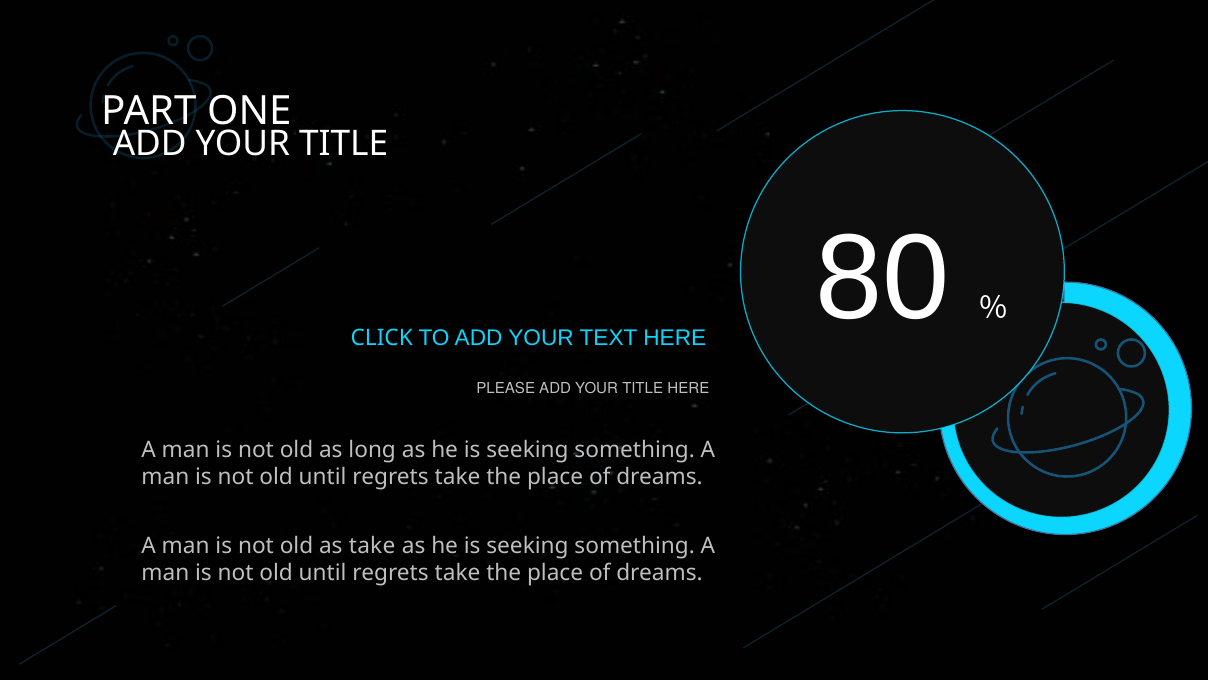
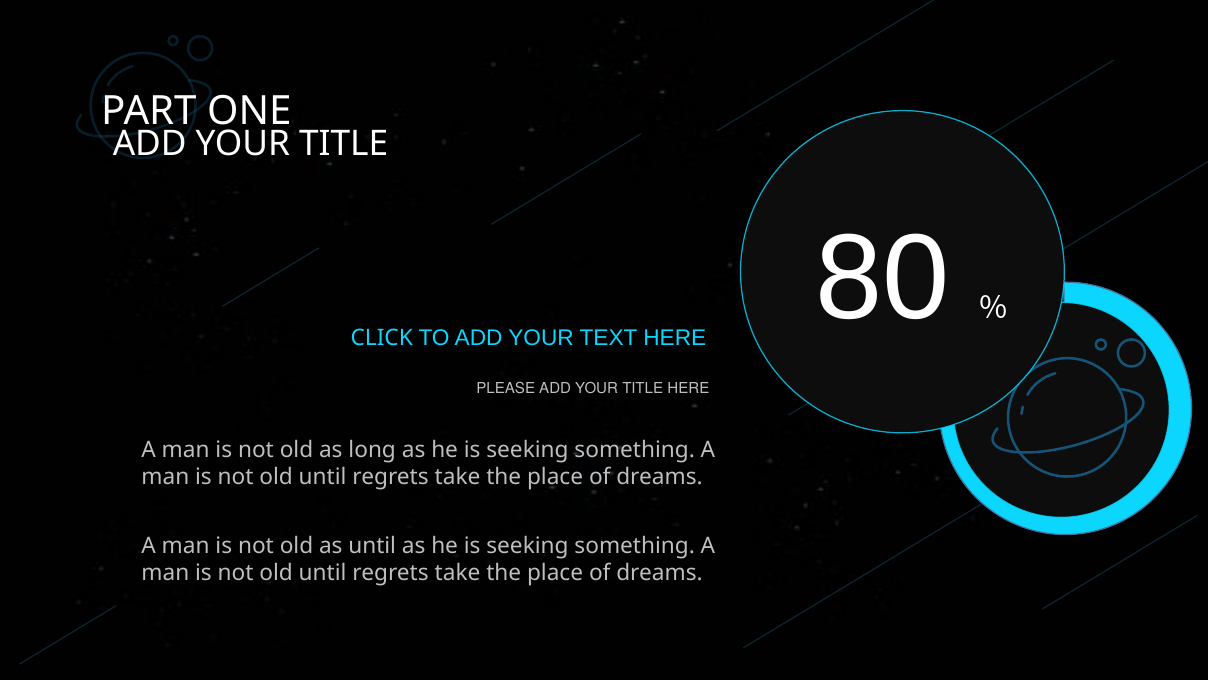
as take: take -> until
